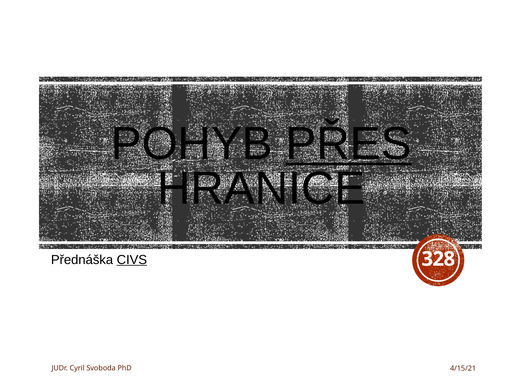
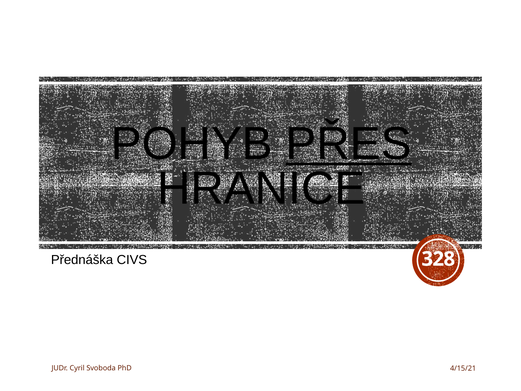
CIVS underline: present -> none
